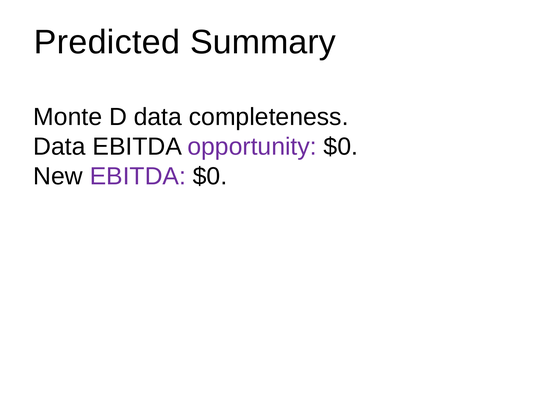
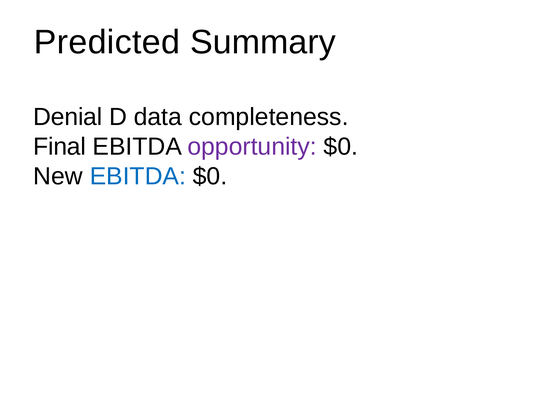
Monte: Monte -> Denial
Data at (59, 147): Data -> Final
EBITDA at (138, 176) colour: purple -> blue
